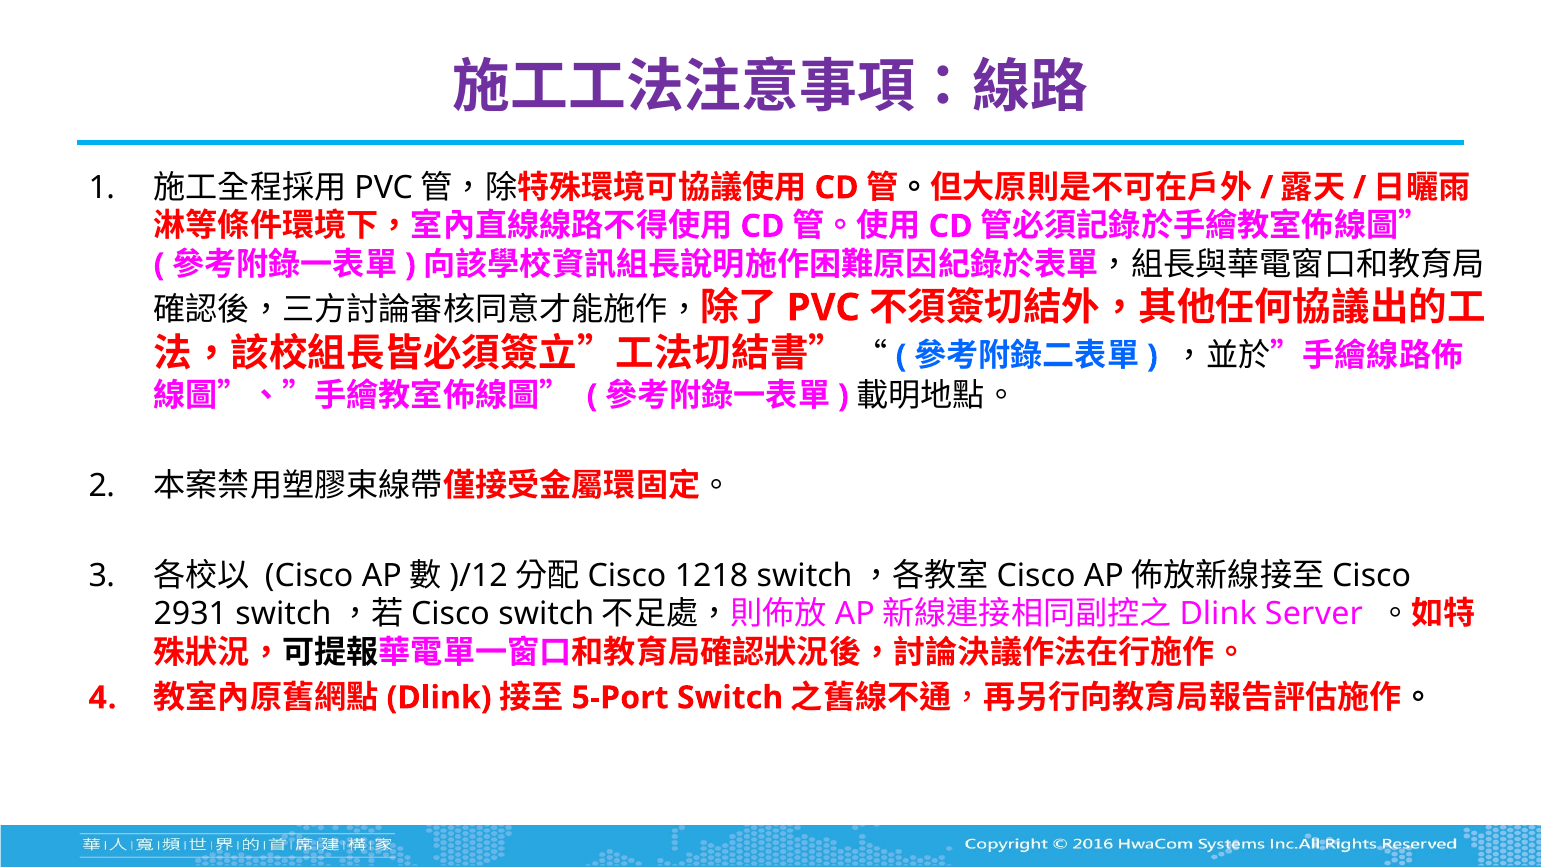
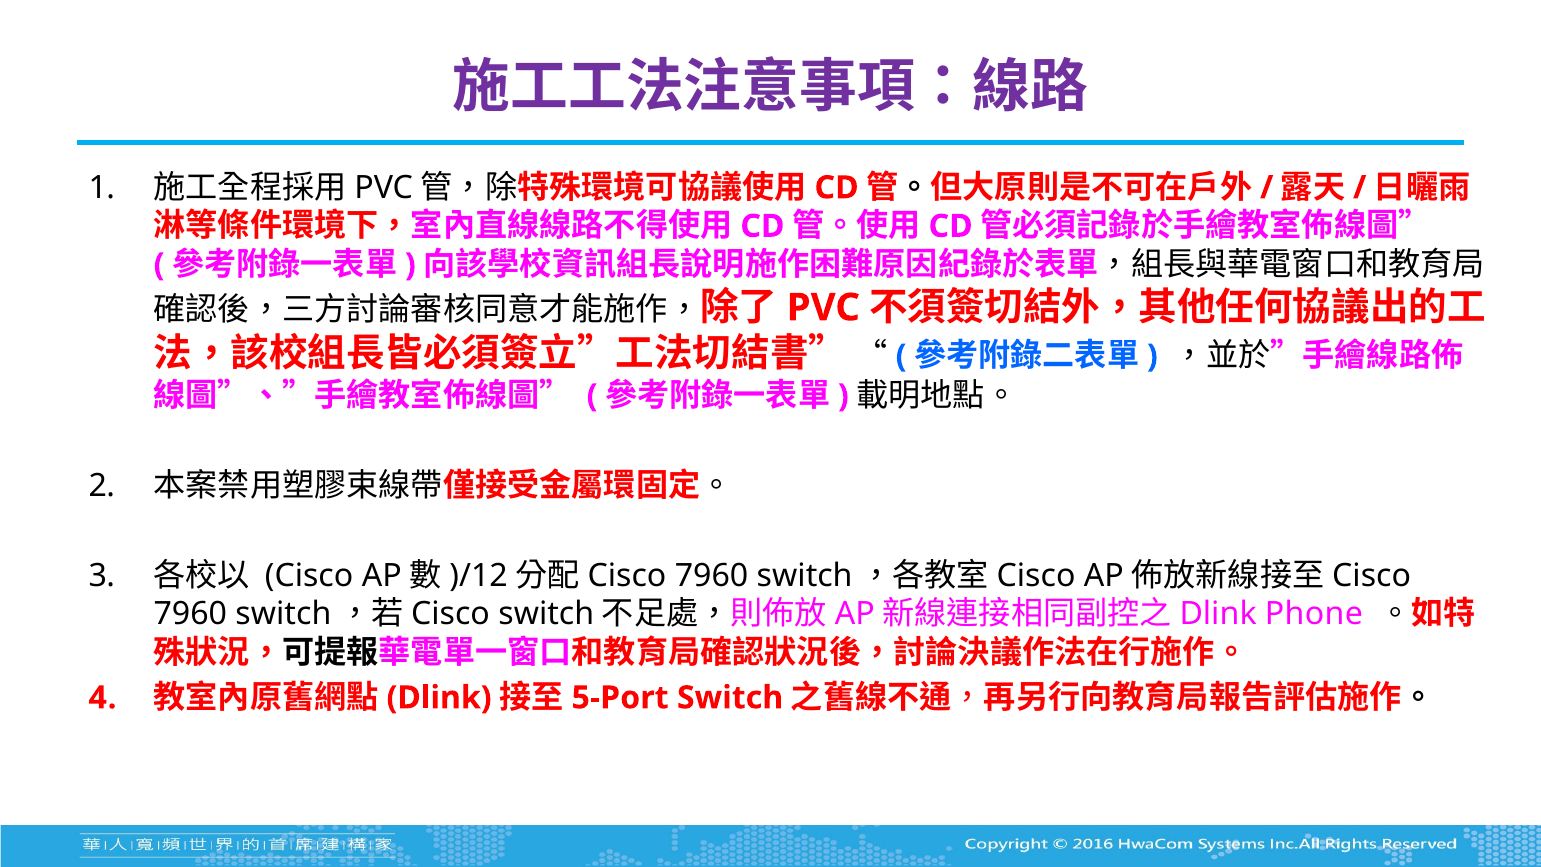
1218 at (712, 576): 1218 -> 7960
2931 at (190, 614): 2931 -> 7960
Server: Server -> Phone
